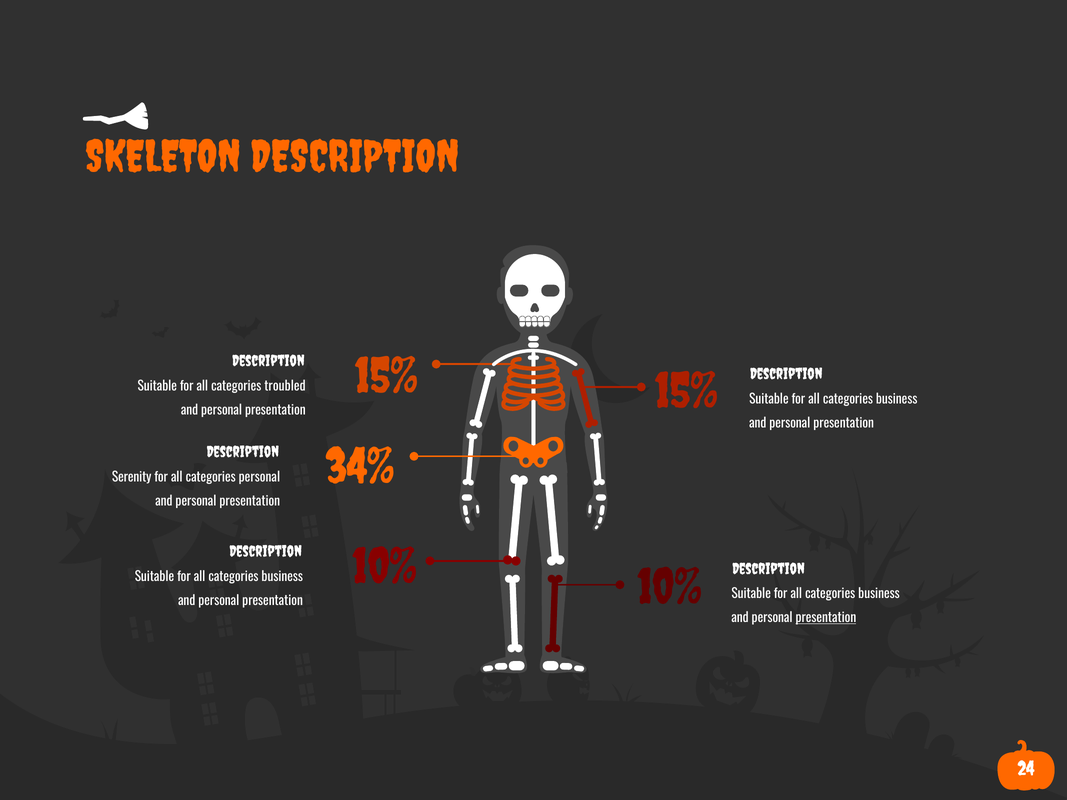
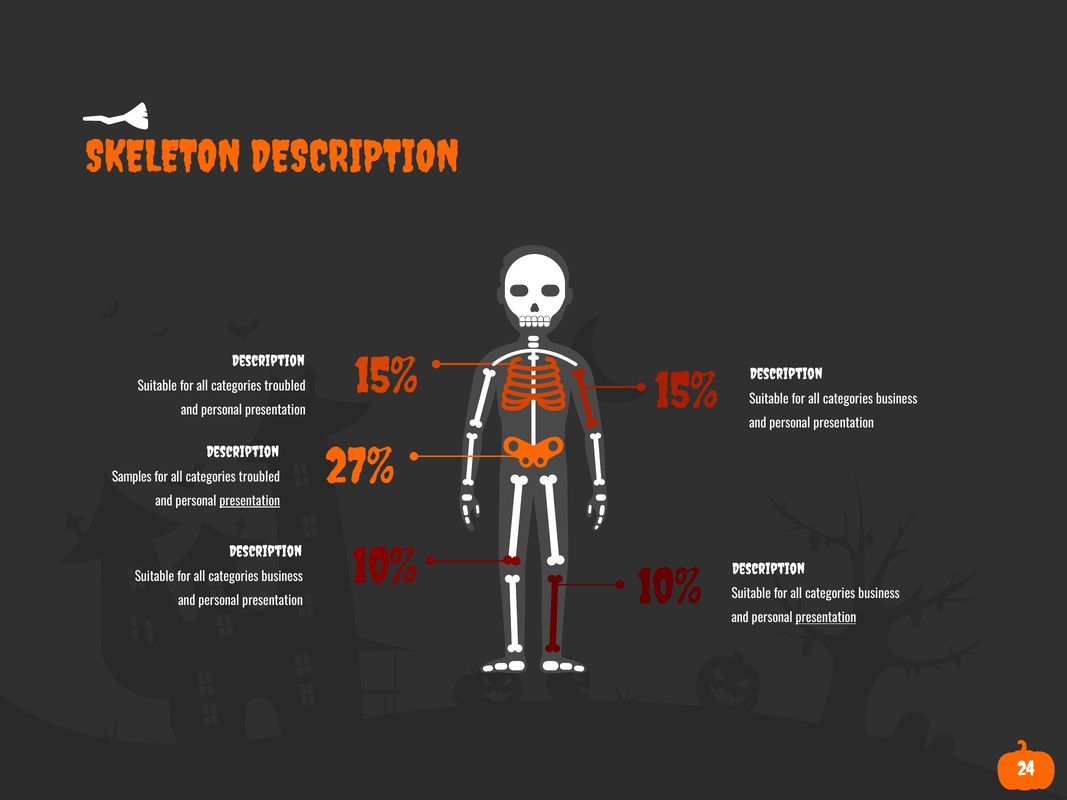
34%: 34% -> 27%
Serenity: Serenity -> Samples
personal at (259, 477): personal -> troubled
presentation at (250, 501) underline: none -> present
